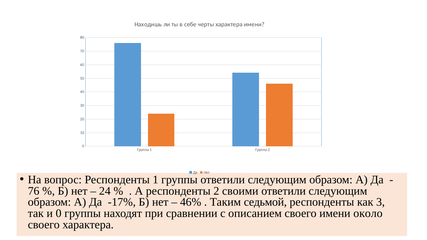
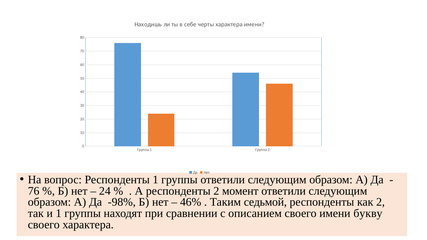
своими: своими -> момент
-17%: -17% -> -98%
как 3: 3 -> 2
и 0: 0 -> 1
около: около -> букву
